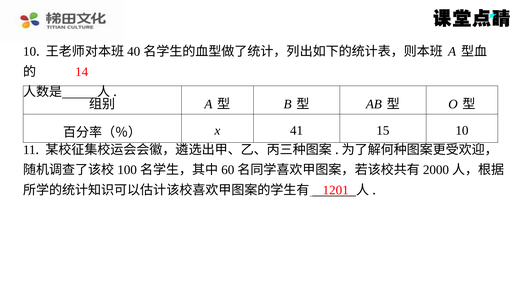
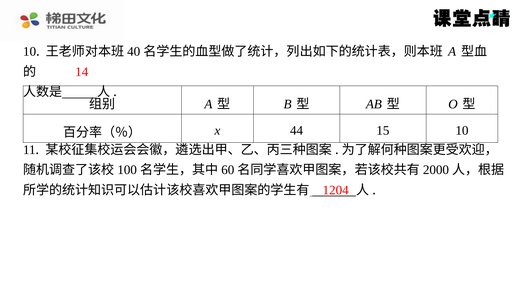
41: 41 -> 44
1201: 1201 -> 1204
